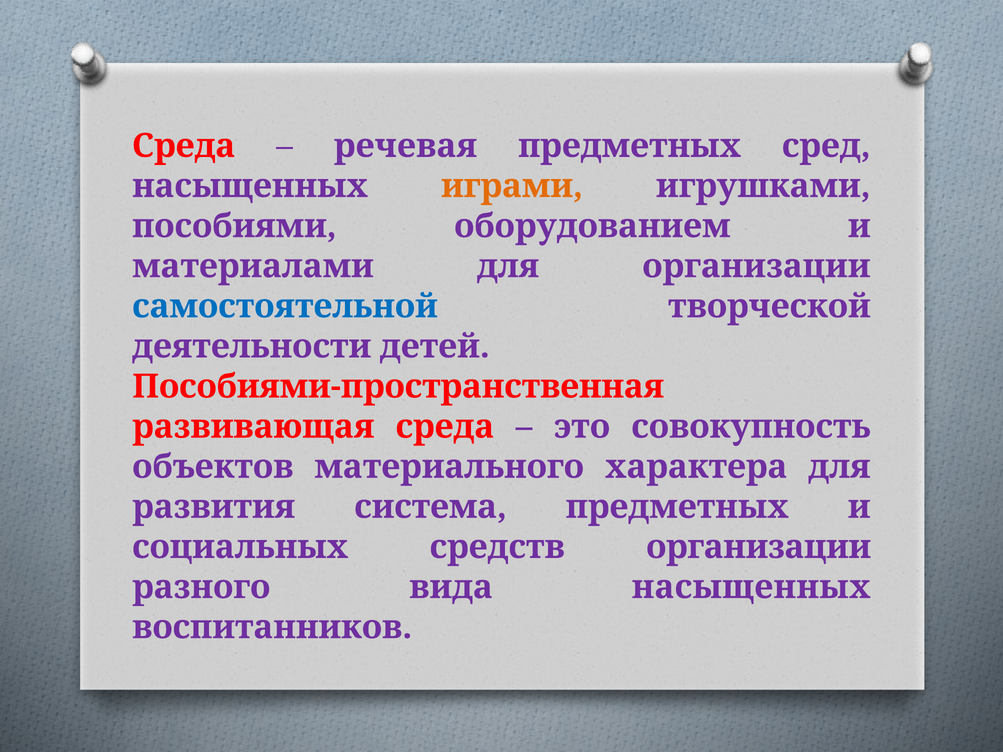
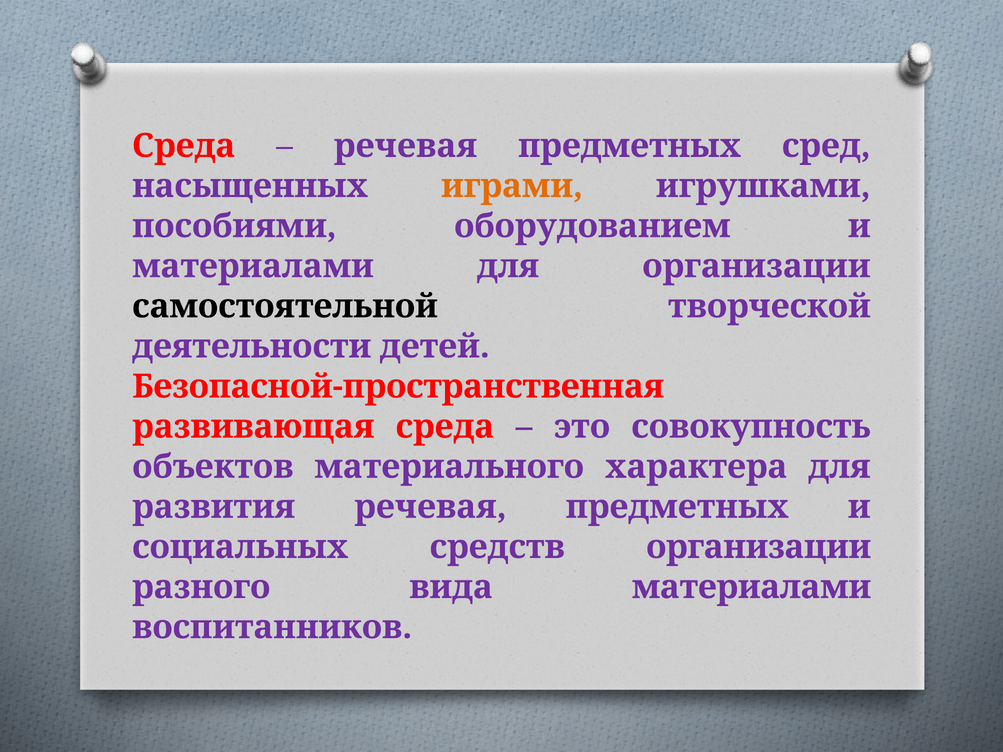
самостоятельной colour: blue -> black
Пособиями-пространственная: Пособиями-пространственная -> Безопасной-пространственная
развития система: система -> речевая
вида насыщенных: насыщенных -> материалами
